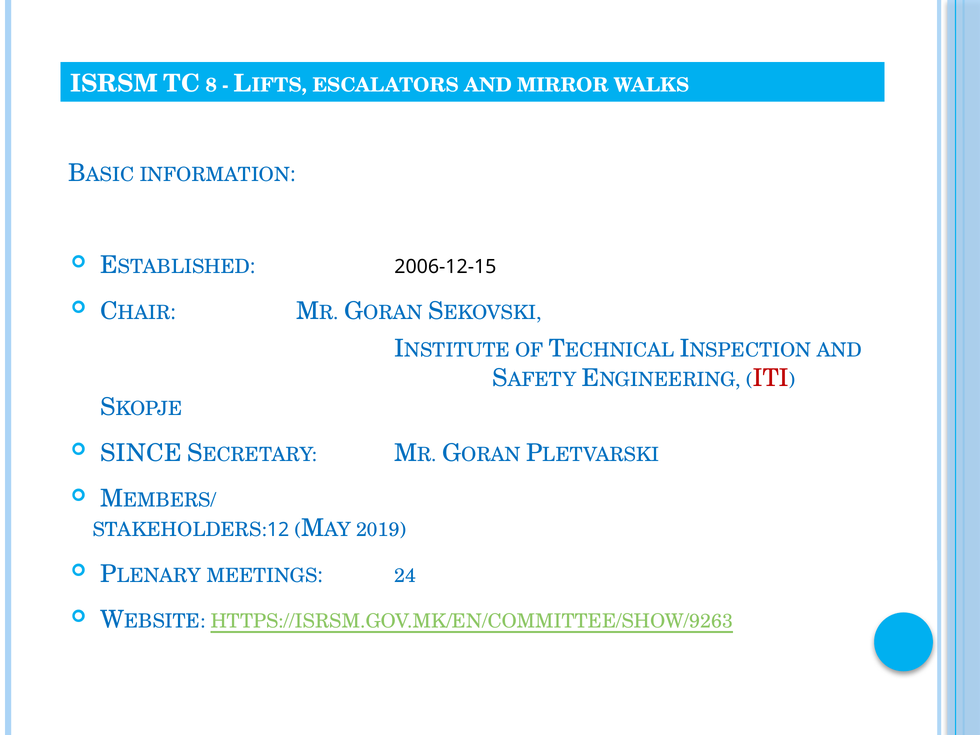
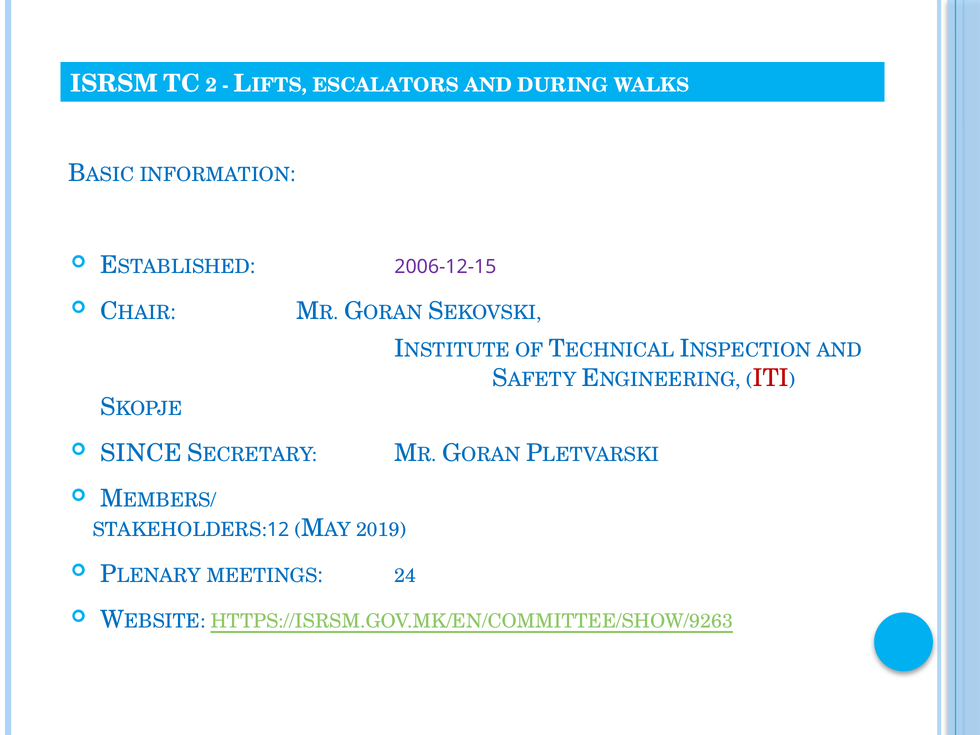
8: 8 -> 2
MIRROR: MIRROR -> DURING
2006-12-15 colour: black -> purple
